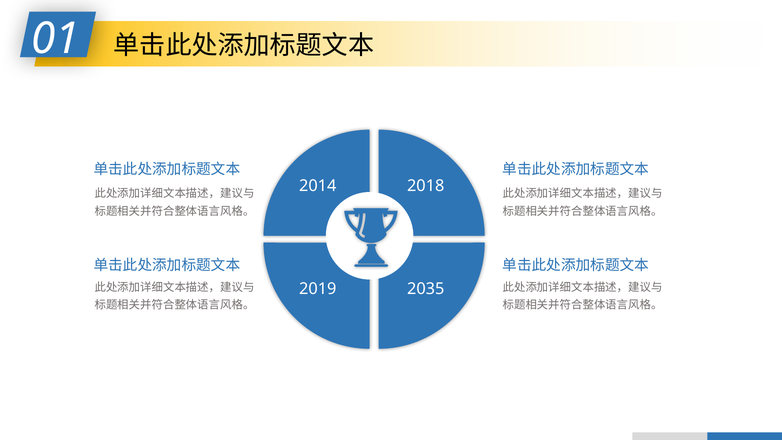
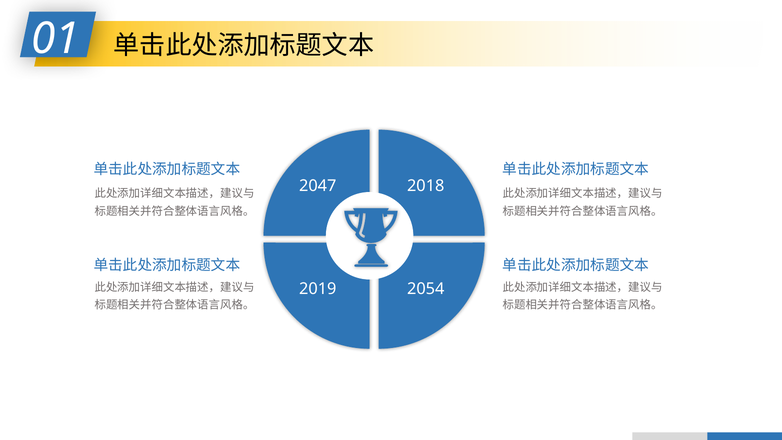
2014: 2014 -> 2047
2035: 2035 -> 2054
